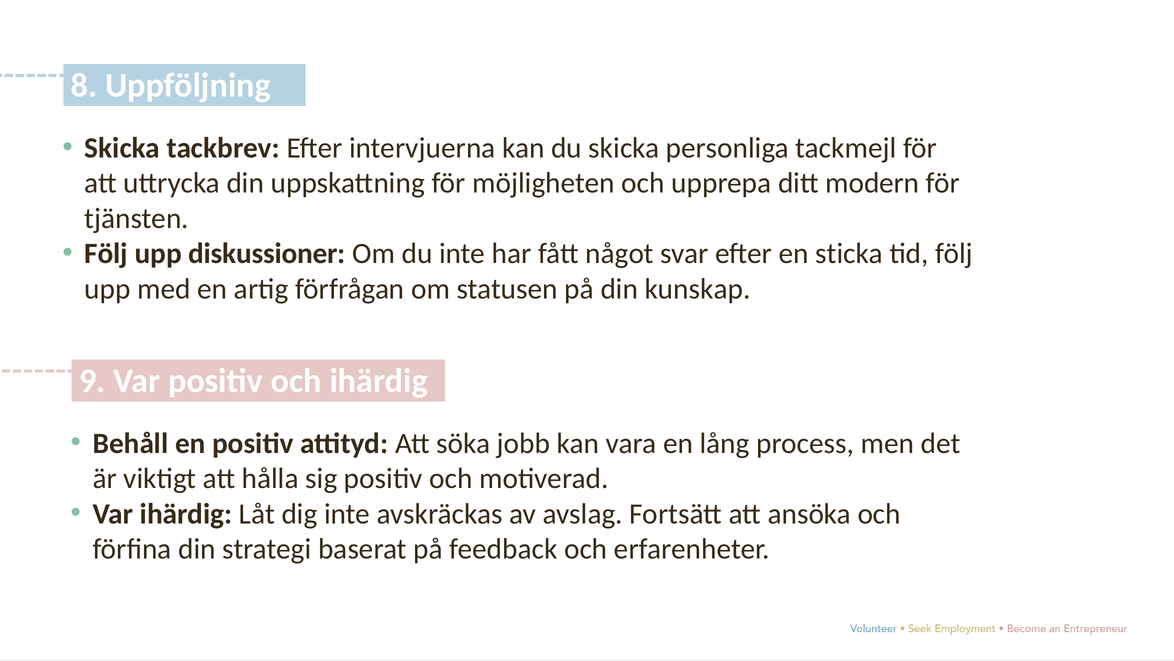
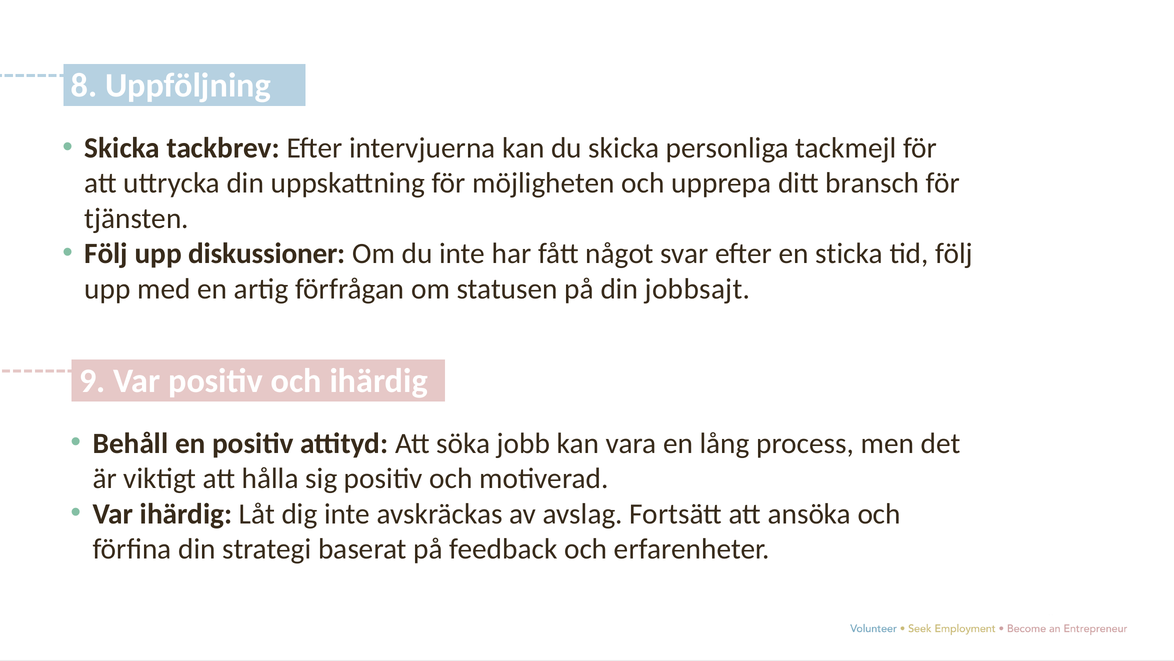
modern: modern -> bransch
kunskap: kunskap -> jobbsajt
